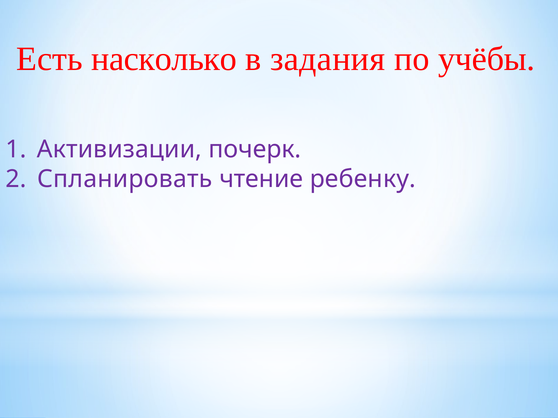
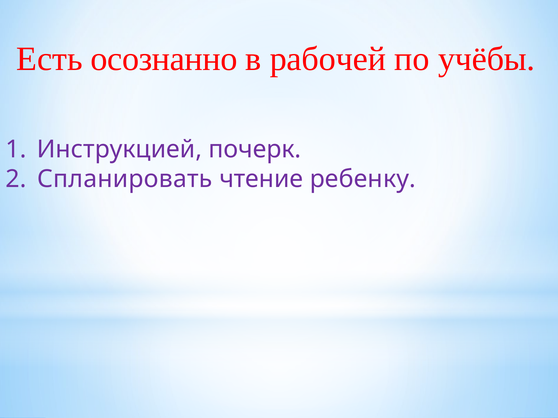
насколько: насколько -> осознанно
задания: задания -> рабочей
Активизации: Активизации -> Инструкцией
